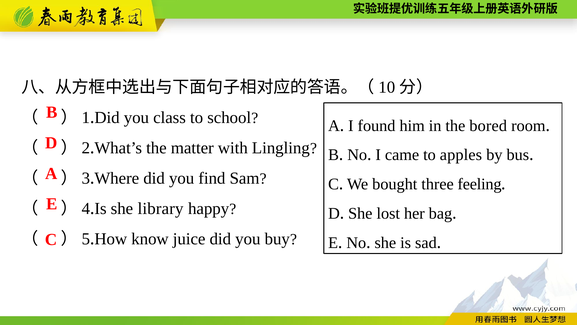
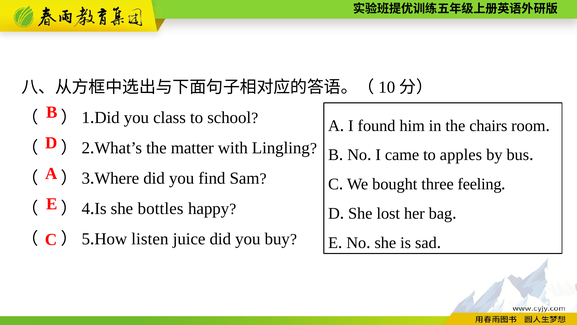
bored: bored -> chairs
library: library -> bottles
know: know -> listen
